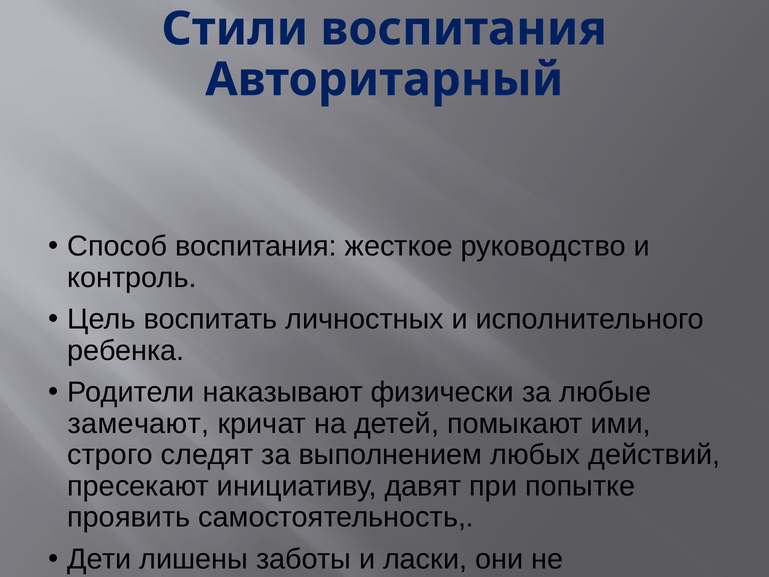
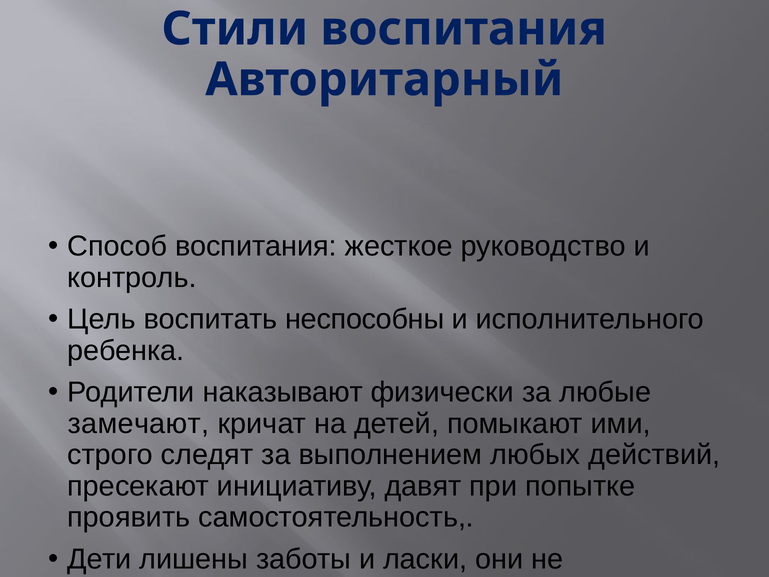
личностных: личностных -> неспособны
